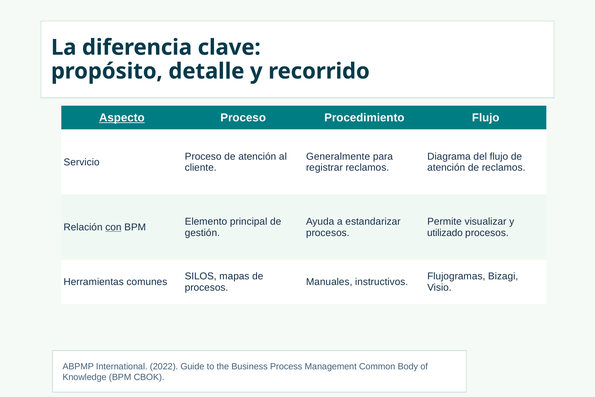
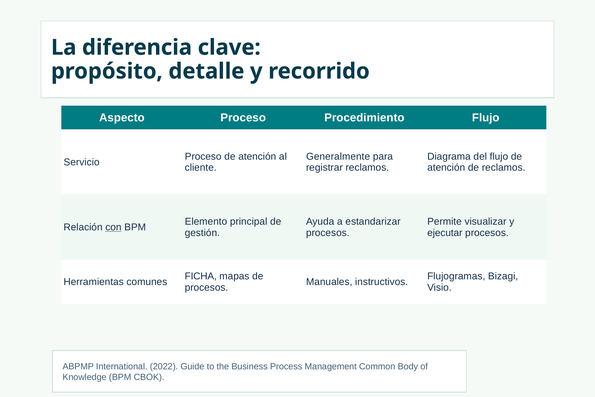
Aspecto underline: present -> none
utilizado: utilizado -> ejecutar
SILOS: SILOS -> FICHA
